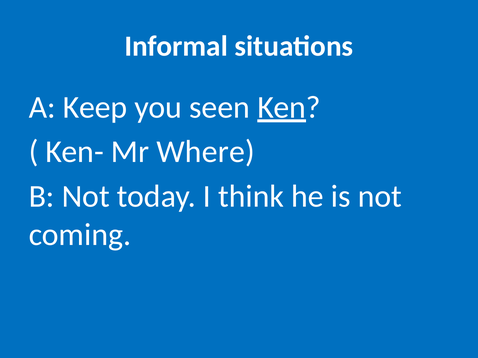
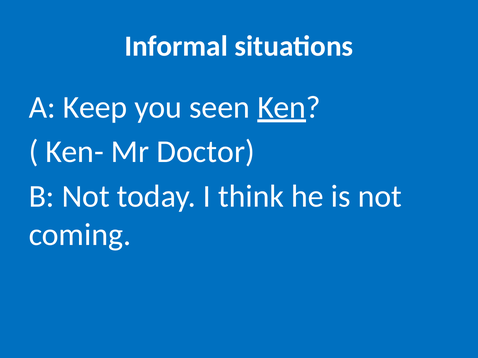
Where: Where -> Doctor
